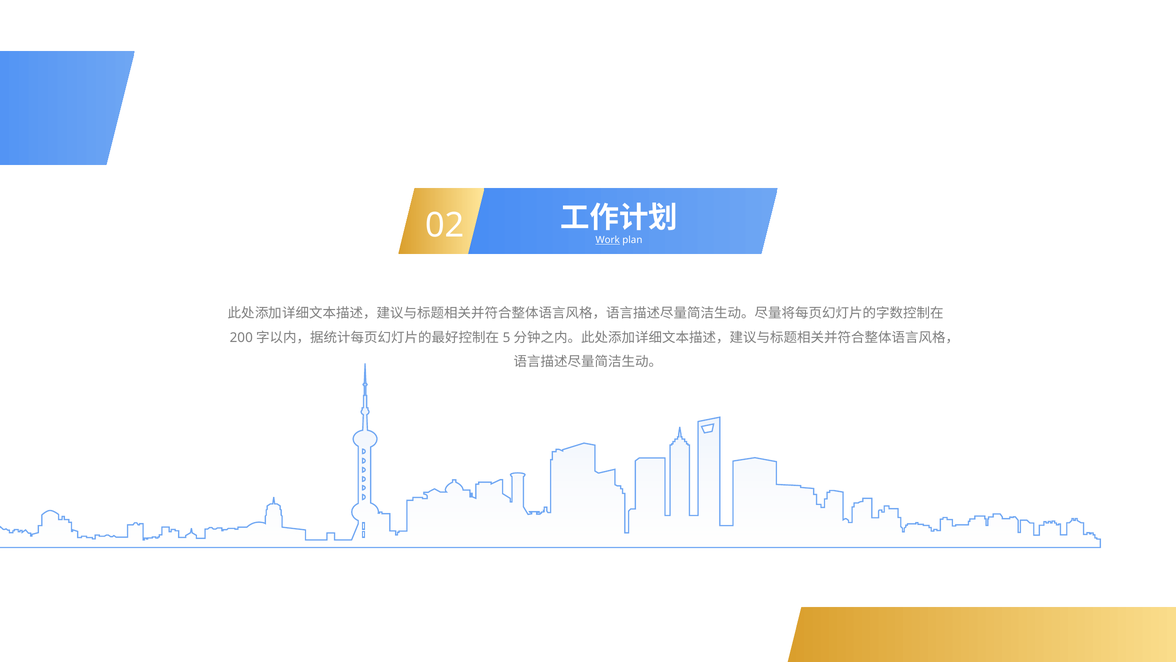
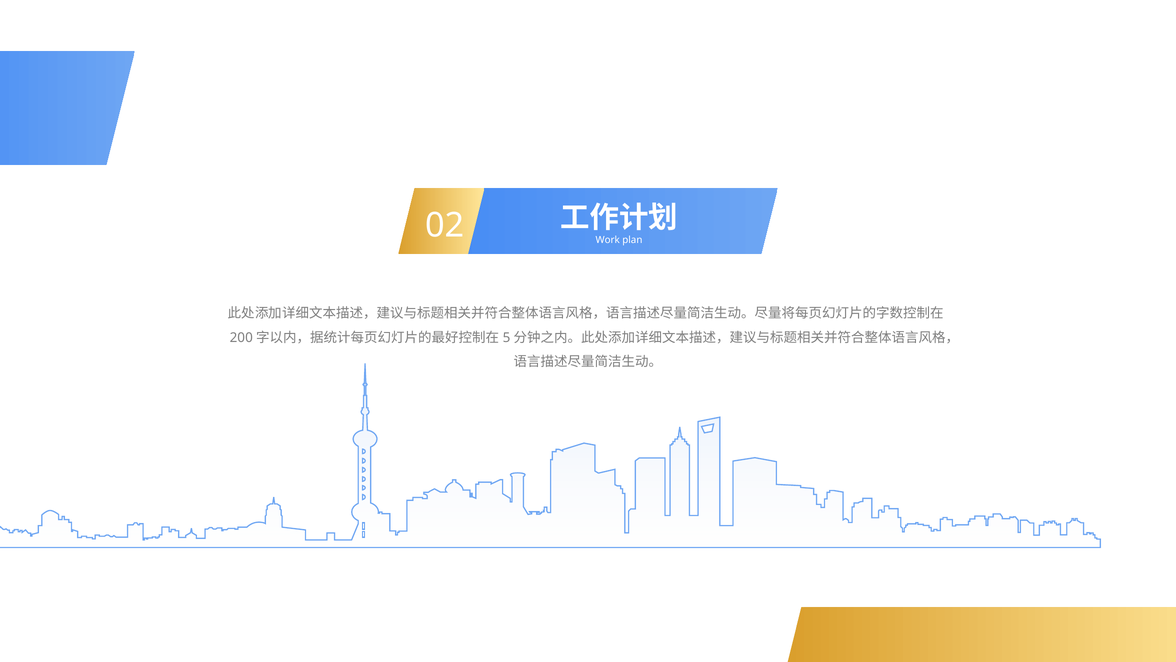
Work underline: present -> none
